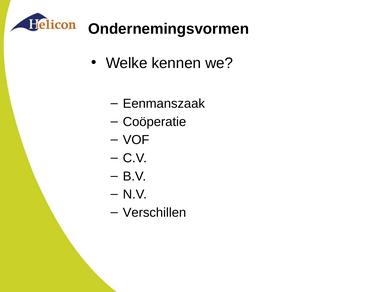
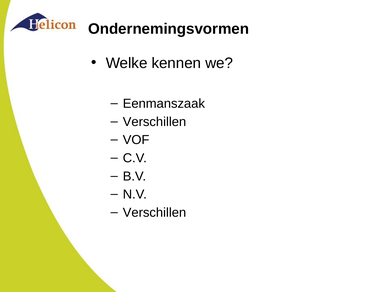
Coöperatie at (154, 122): Coöperatie -> Verschillen
